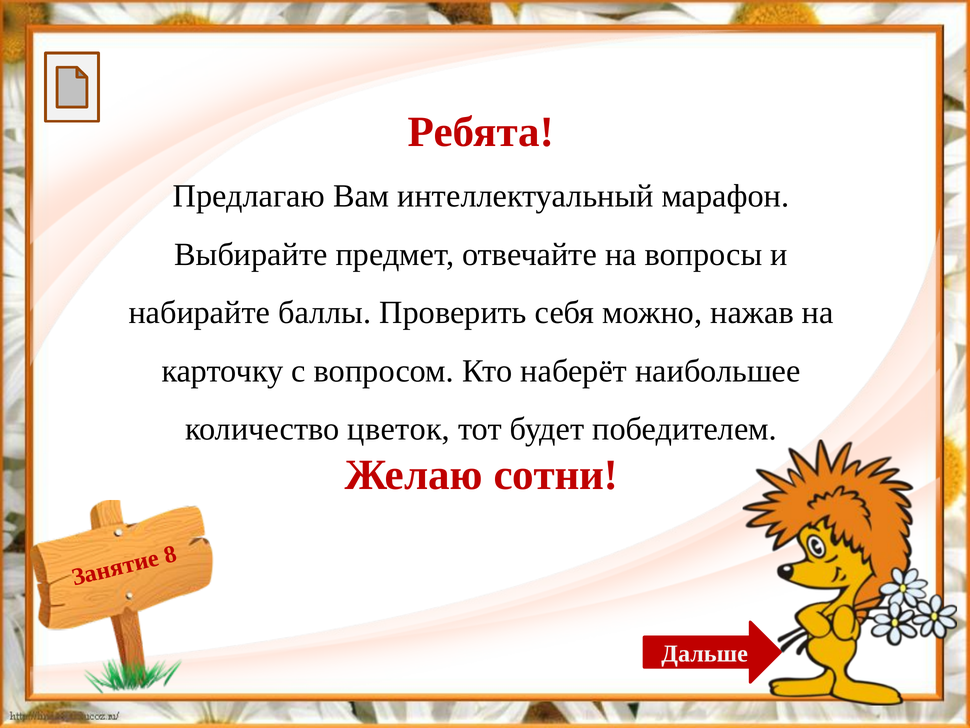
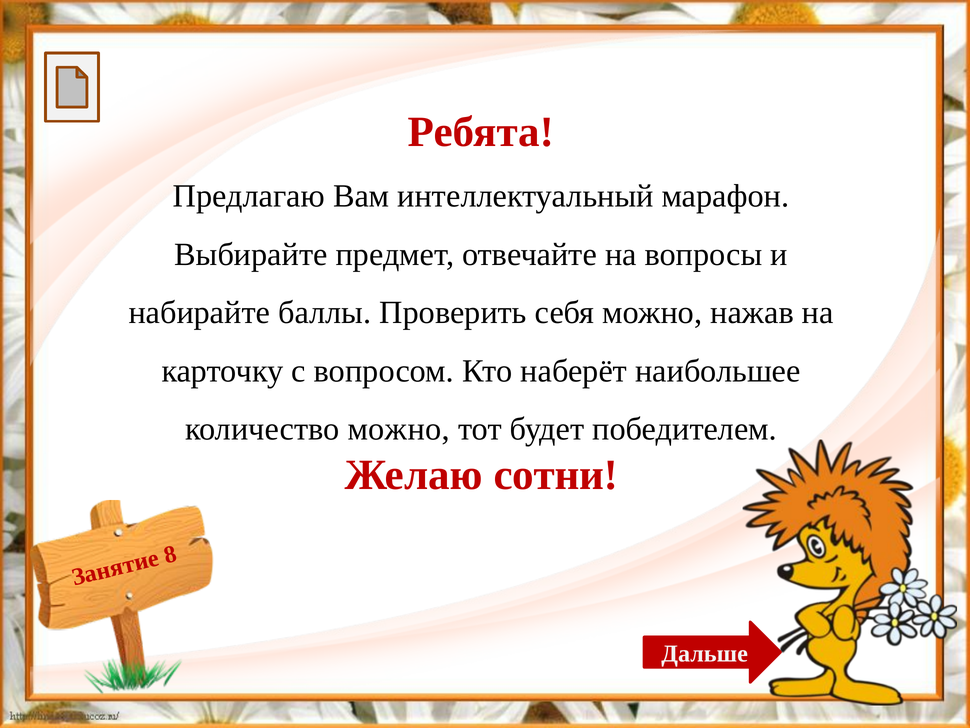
количество цветок: цветок -> можно
